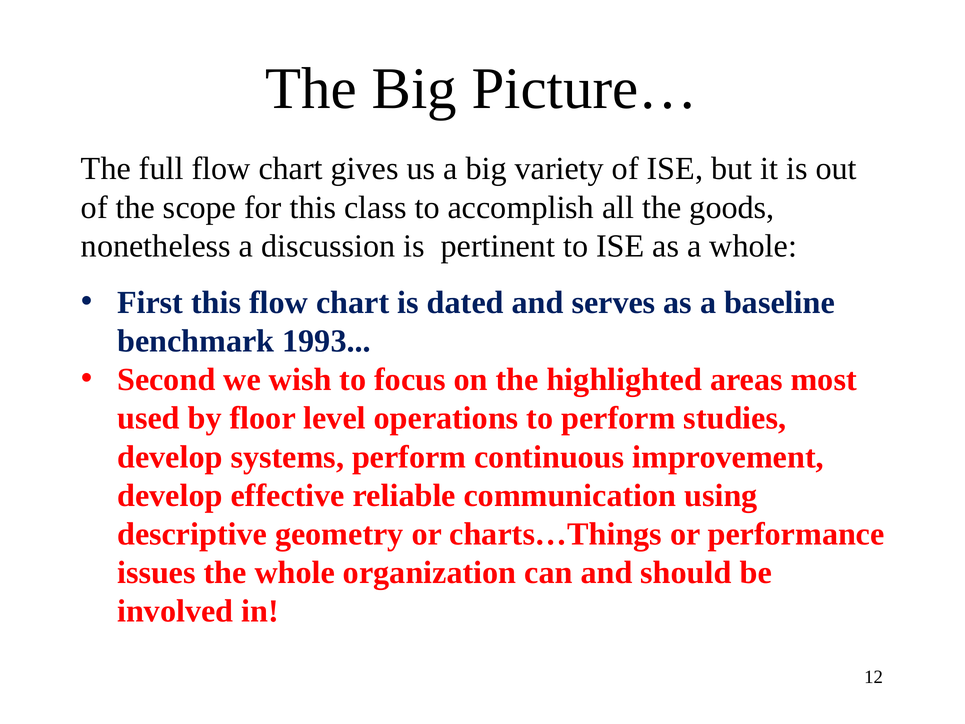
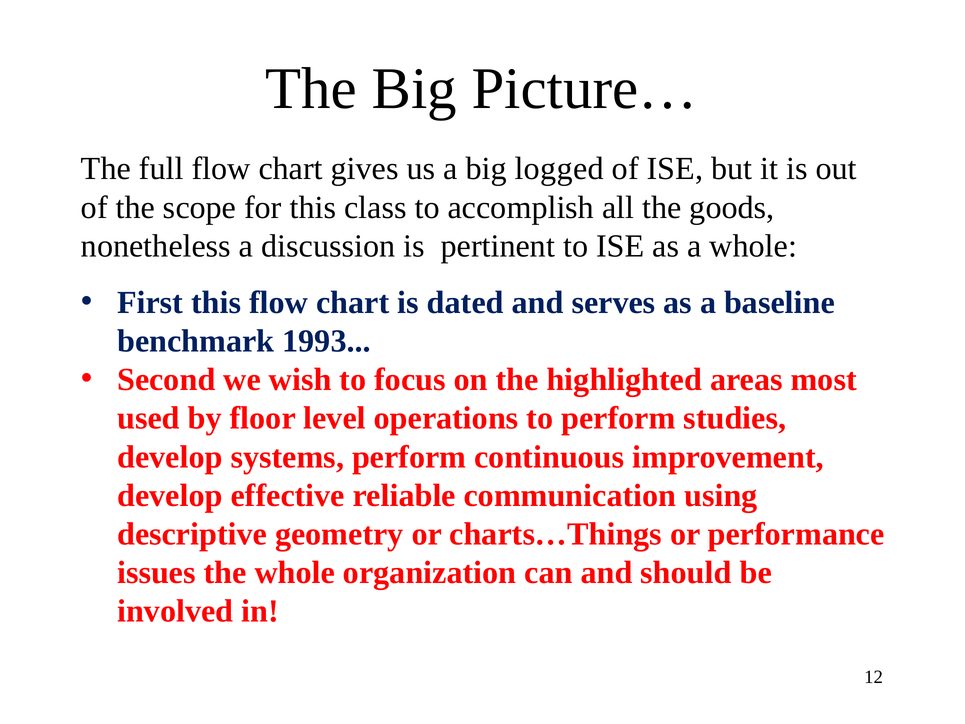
variety: variety -> logged
